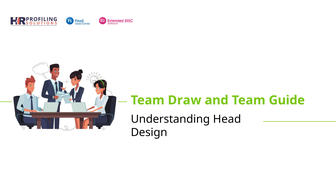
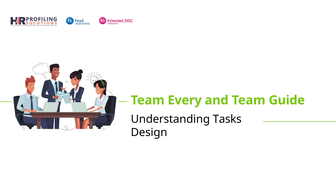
Draw: Draw -> Every
Head: Head -> Tasks
